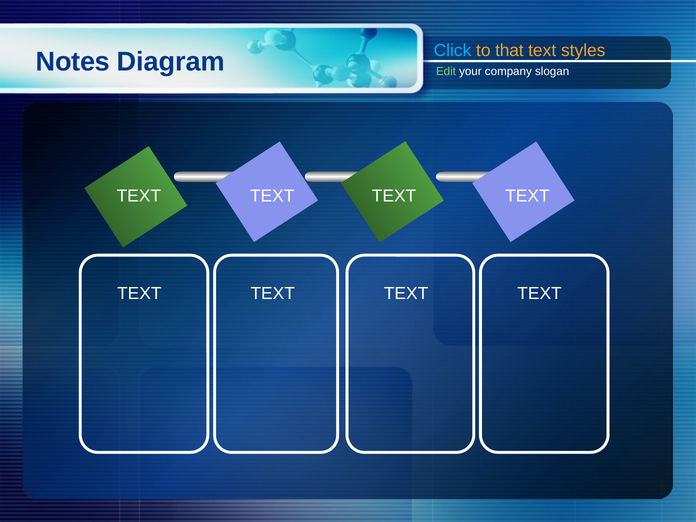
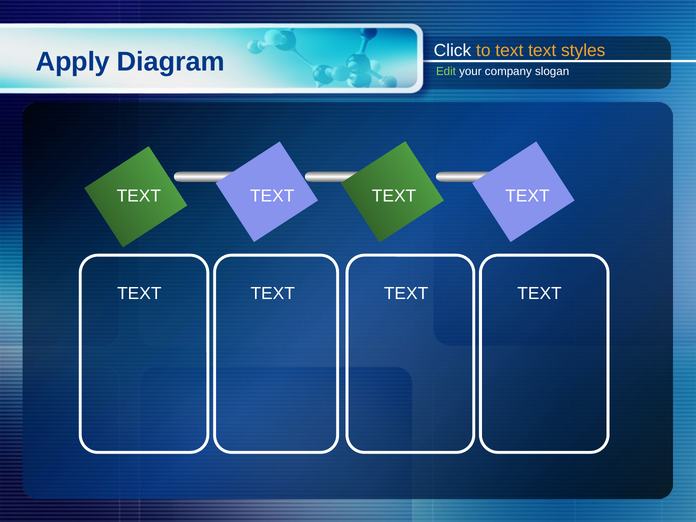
Click colour: light blue -> white
to that: that -> text
Notes: Notes -> Apply
